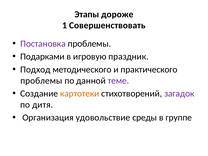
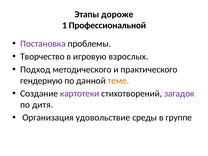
Совершенствовать: Совершенствовать -> Профессиональной
Подарками: Подарками -> Творчество
праздник: праздник -> взрослых
проблемы at (41, 81): проблемы -> гендерную
теме colour: purple -> orange
картотеки colour: orange -> purple
